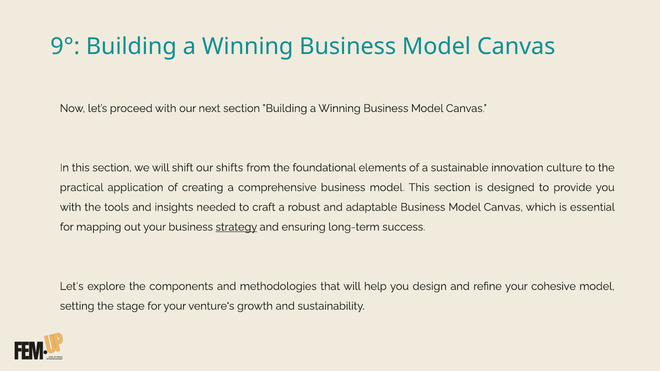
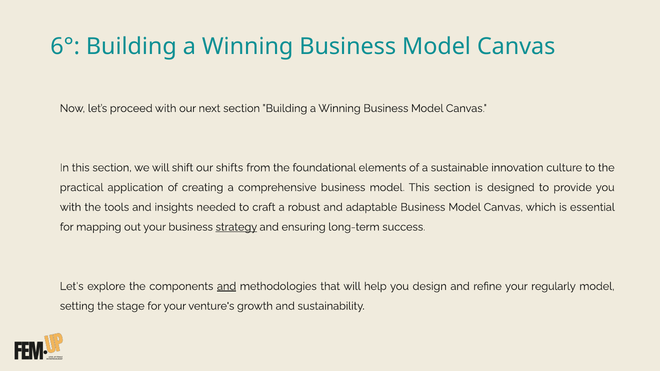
9°: 9° -> 6°
and at (227, 286) underline: none -> present
cohesive: cohesive -> regularly
